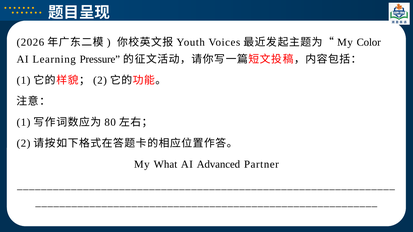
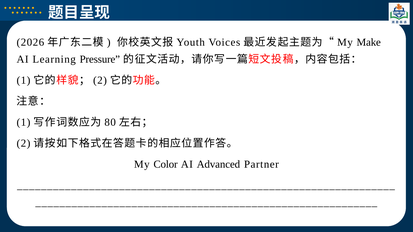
Color: Color -> Make
What: What -> Color
